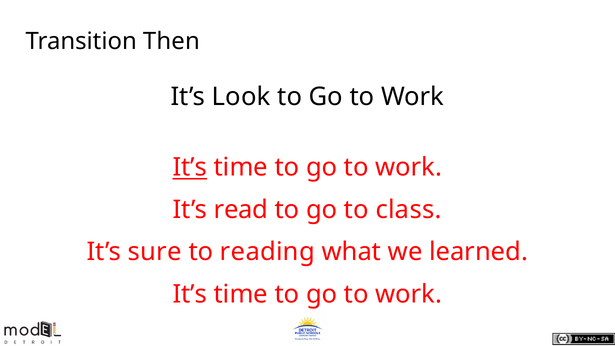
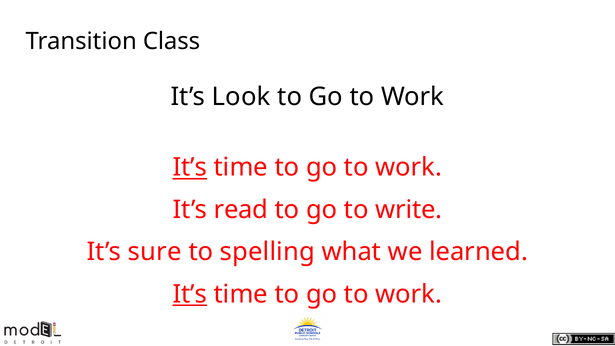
Then: Then -> Class
class: class -> write
reading: reading -> spelling
It’s at (190, 294) underline: none -> present
